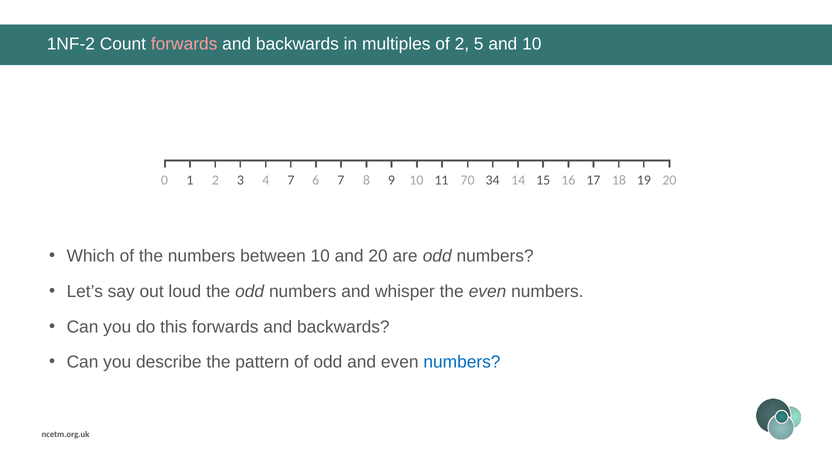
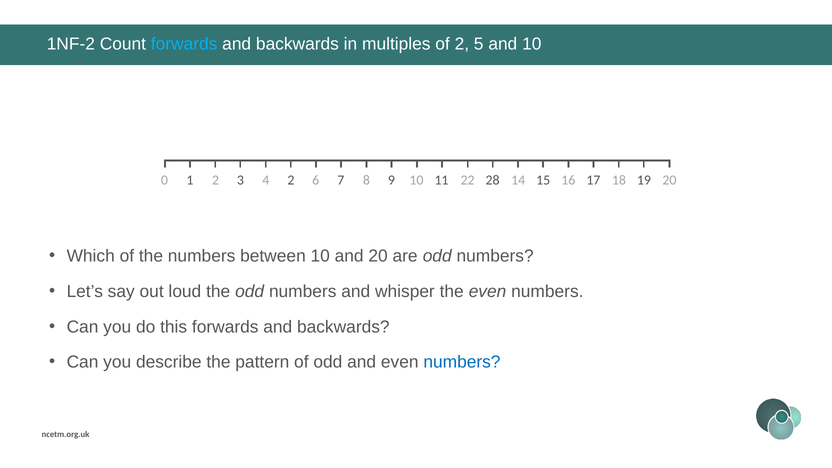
forwards at (184, 44) colour: pink -> light blue
3 7: 7 -> 2
70: 70 -> 22
34: 34 -> 28
